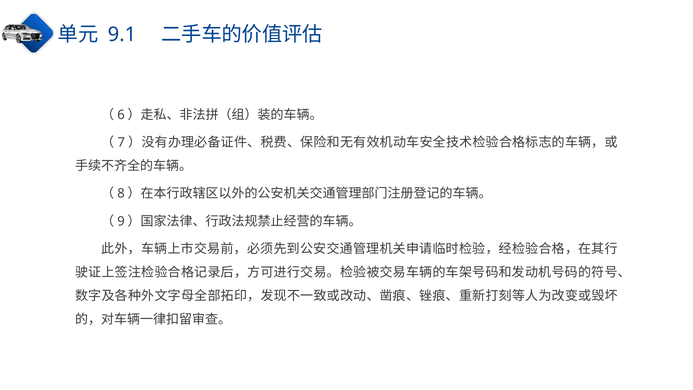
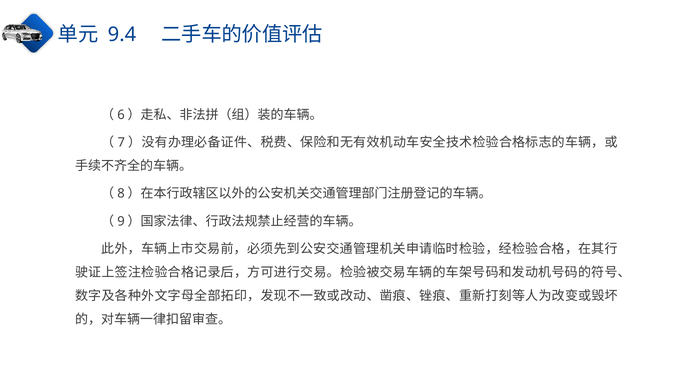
9.1: 9.1 -> 9.4
